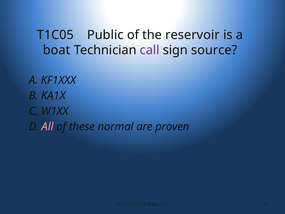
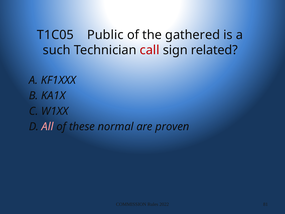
reservoir: reservoir -> gathered
boat: boat -> such
call colour: purple -> red
source: source -> related
